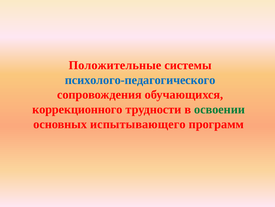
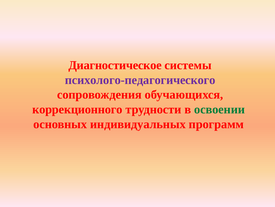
Положительные: Положительные -> Диагностическое
психолого-педагогического colour: blue -> purple
испытывающего: испытывающего -> индивидуальных
